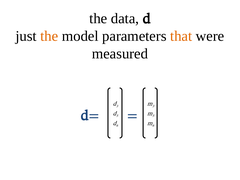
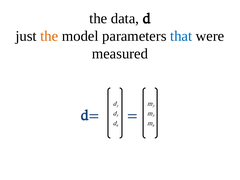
that colour: orange -> blue
